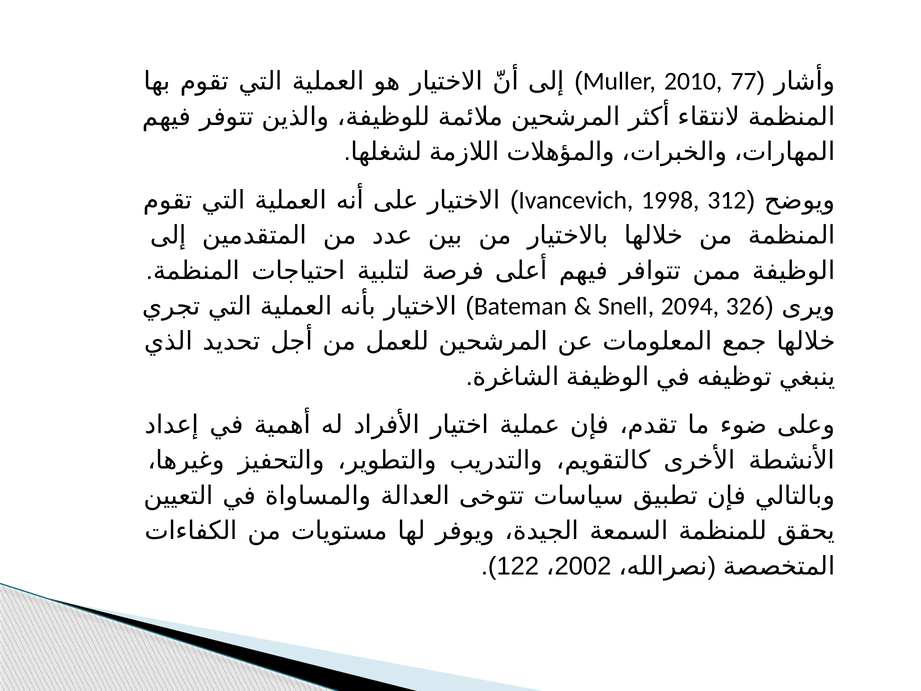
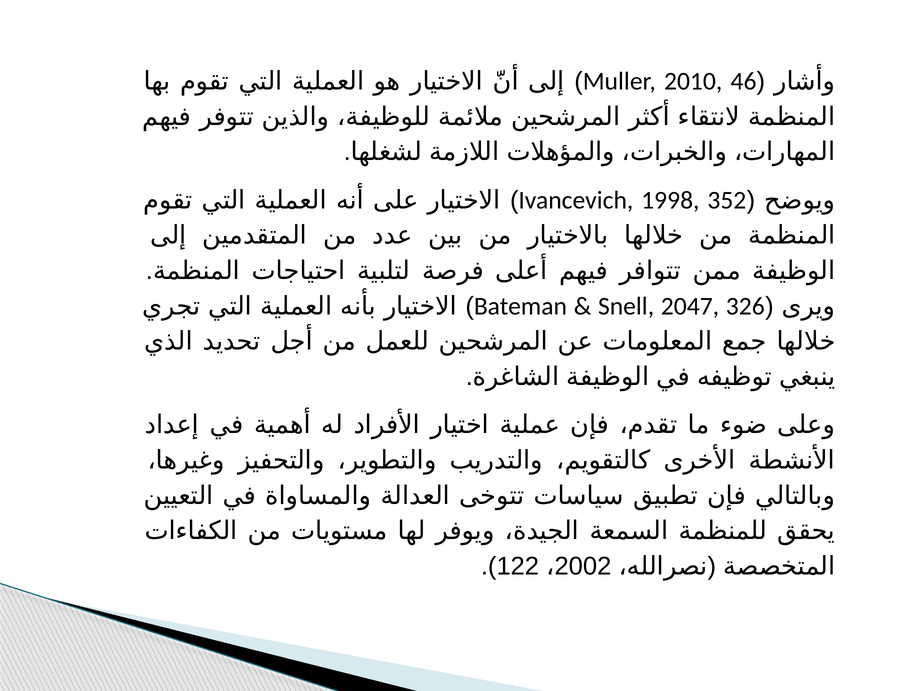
77: 77 -> 46
312: 312 -> 352
2094: 2094 -> 2047
